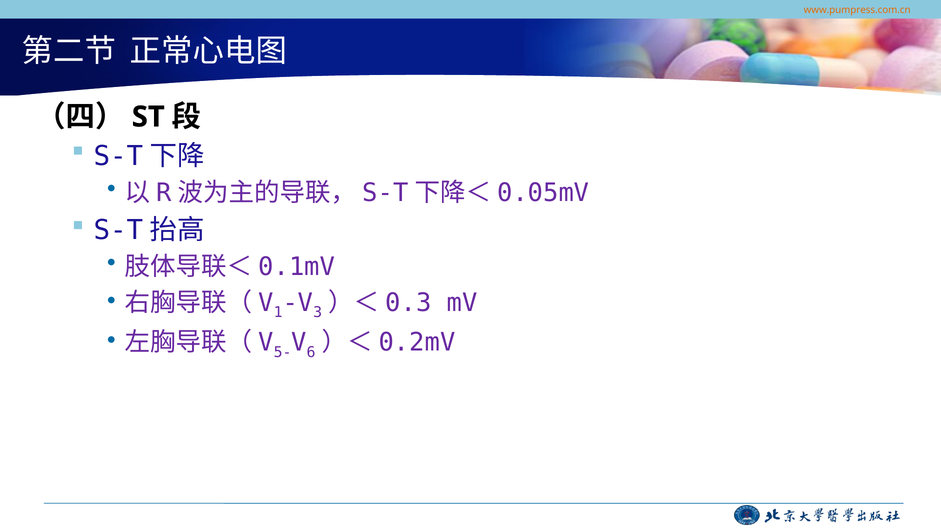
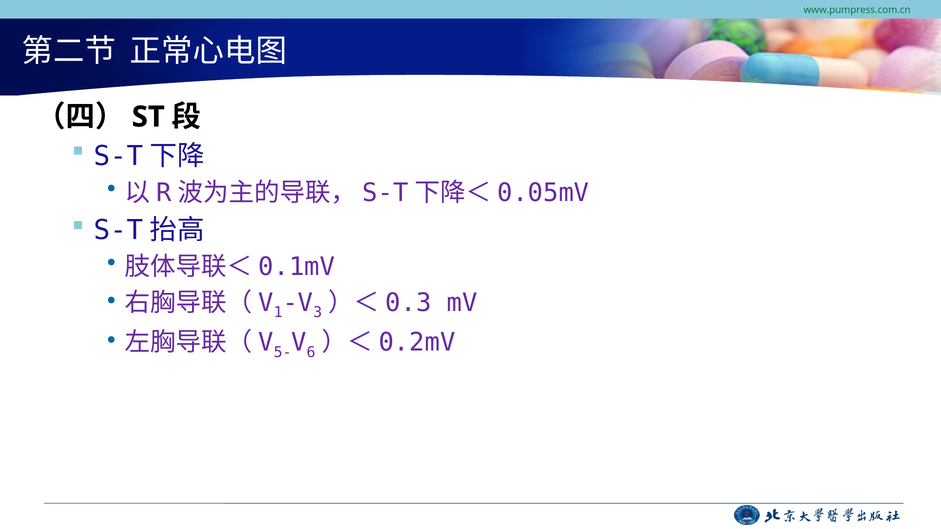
www.pumpress.com.cn colour: orange -> green
